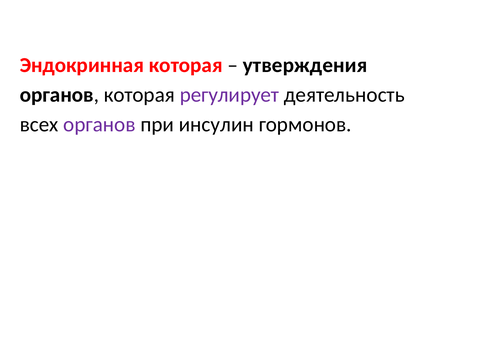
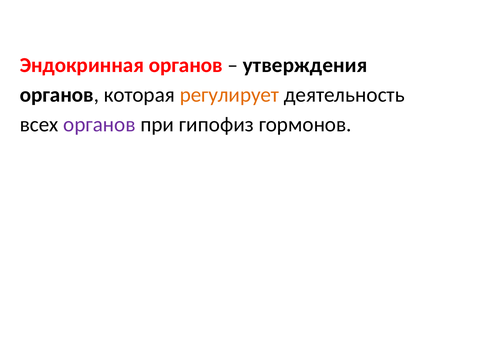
Эндокринная которая: которая -> органов
регулирует colour: purple -> orange
инсулин: инсулин -> гипофиз
